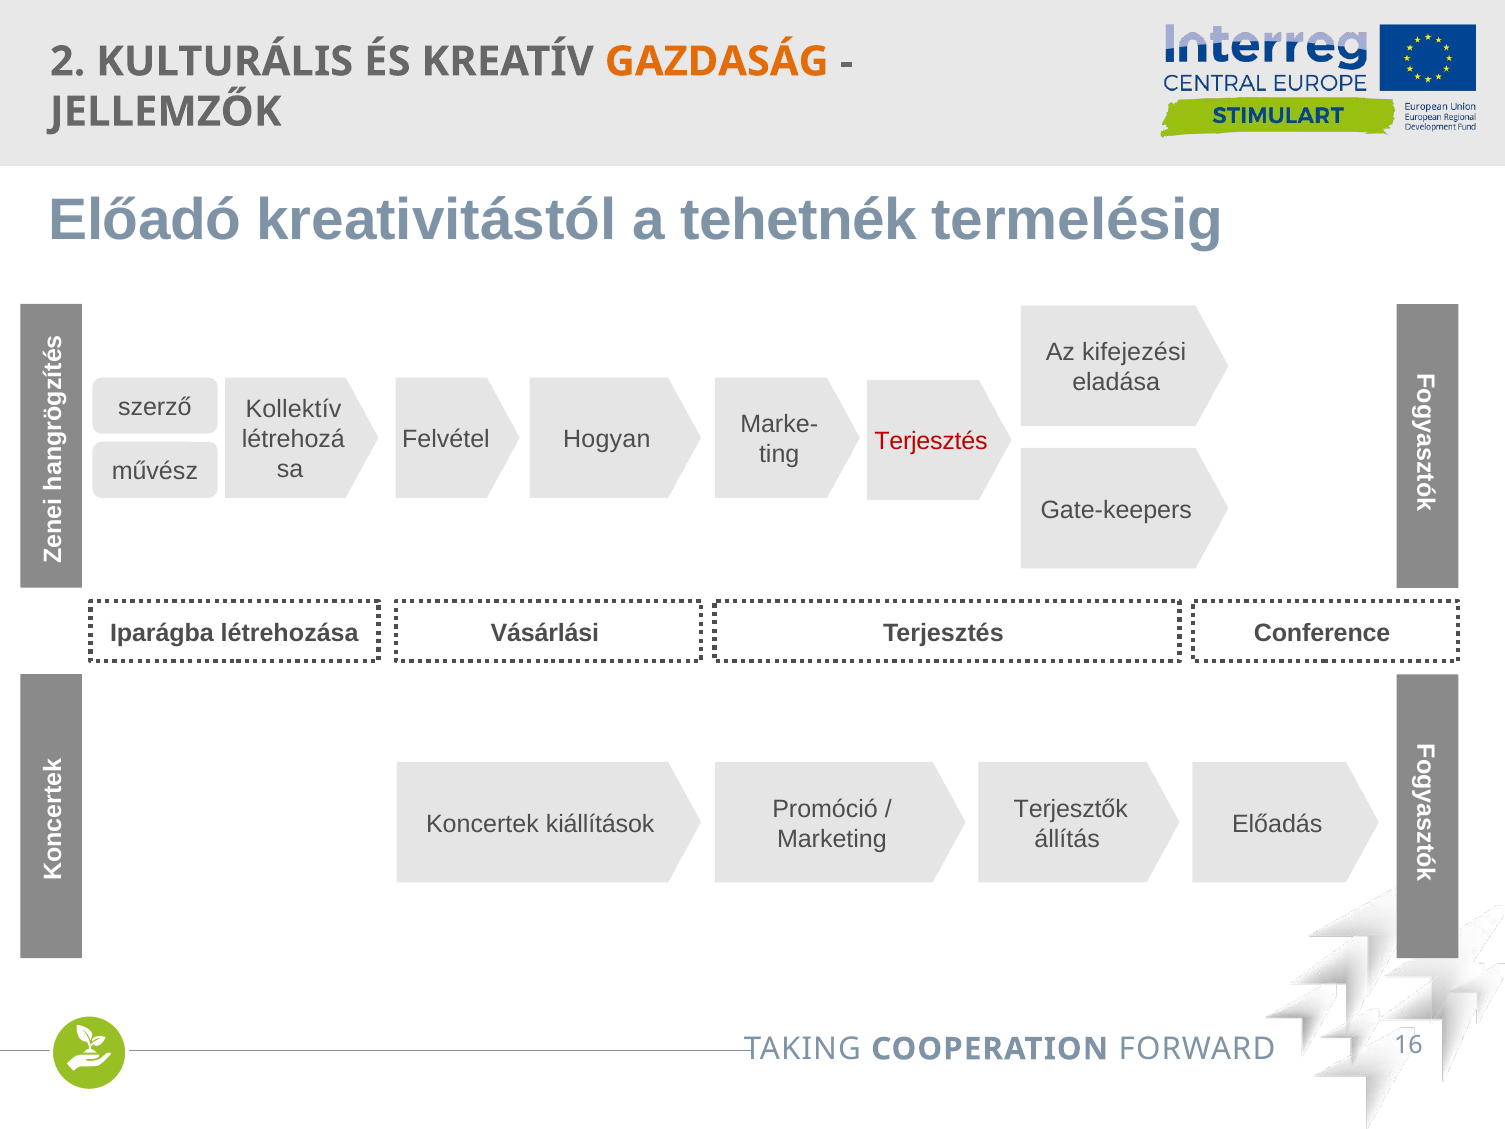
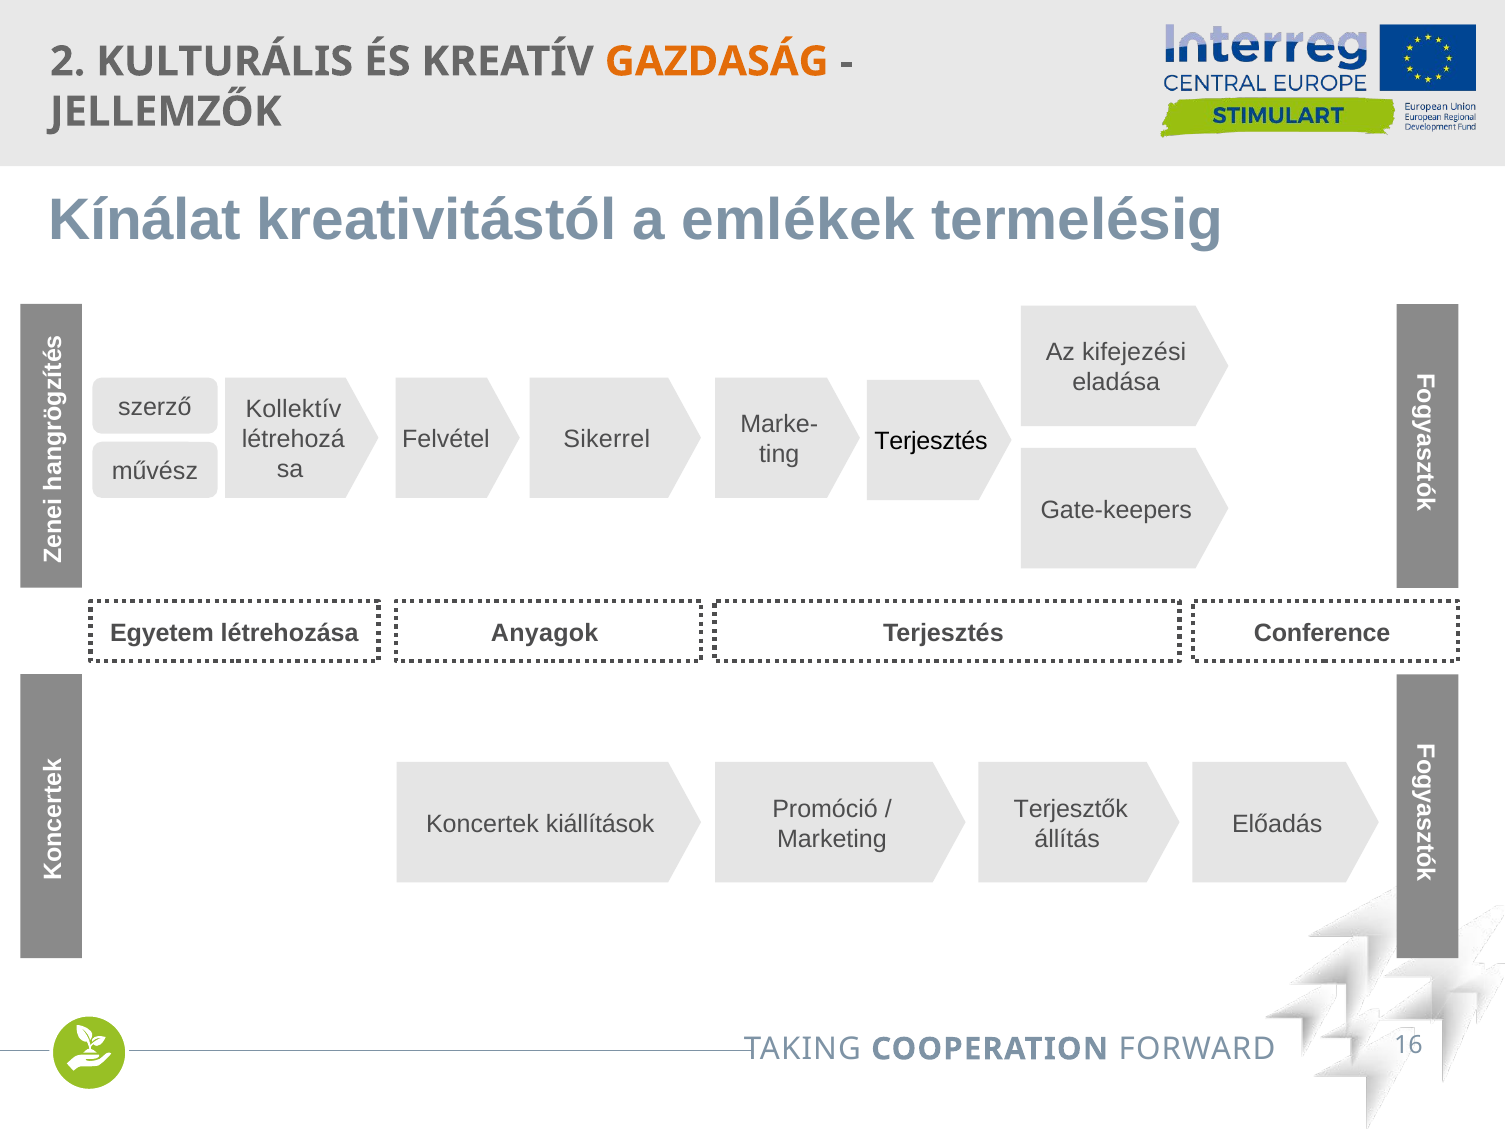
Előadó: Előadó -> Kínálat
tehetnék: tehetnék -> emlékek
Hogyan: Hogyan -> Sikerrel
Terjesztés at (931, 442) colour: red -> black
Iparágba: Iparágba -> Egyetem
Vásárlási: Vásárlási -> Anyagok
